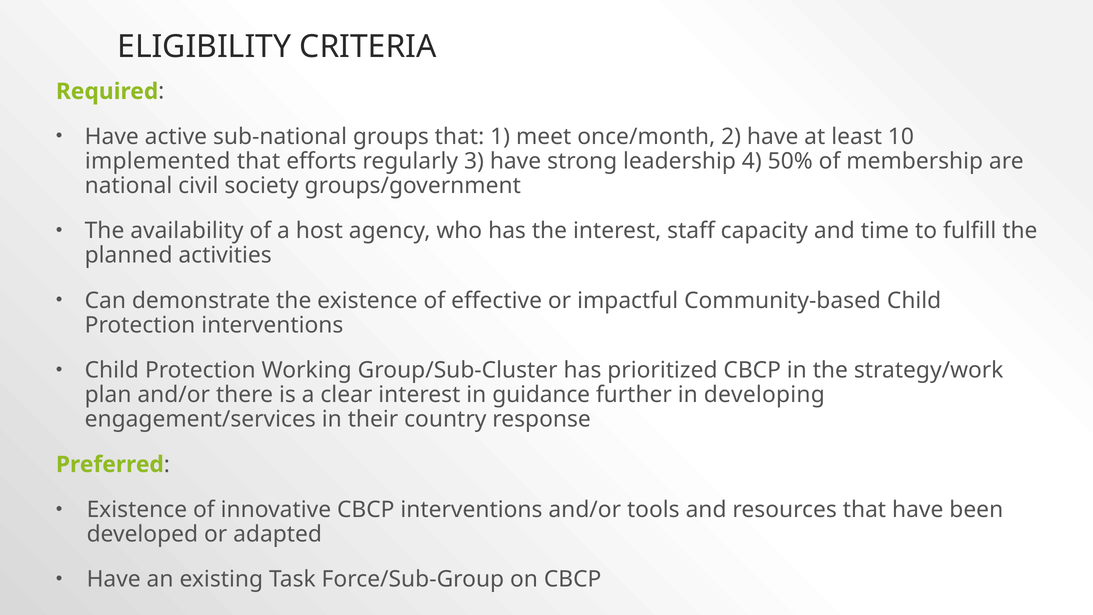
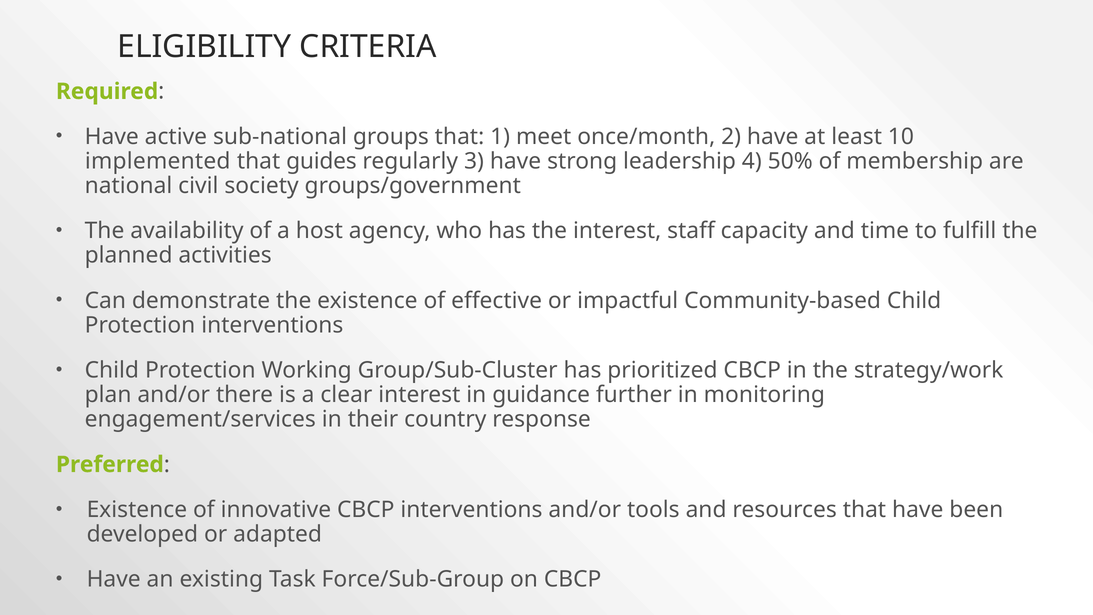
efforts: efforts -> guides
developing: developing -> monitoring
